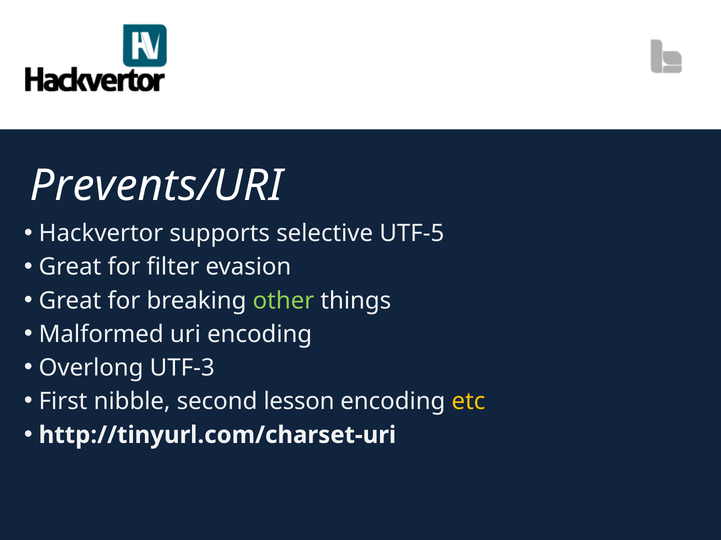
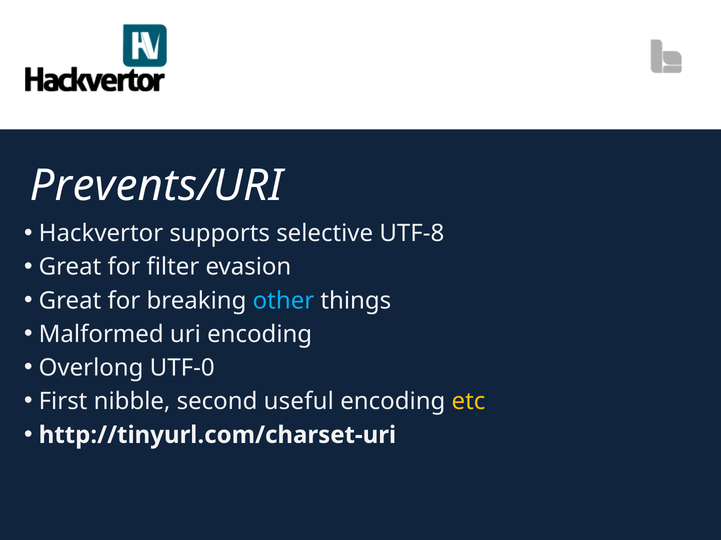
UTF-5: UTF-5 -> UTF-8
other colour: light green -> light blue
UTF-3: UTF-3 -> UTF-0
lesson: lesson -> useful
